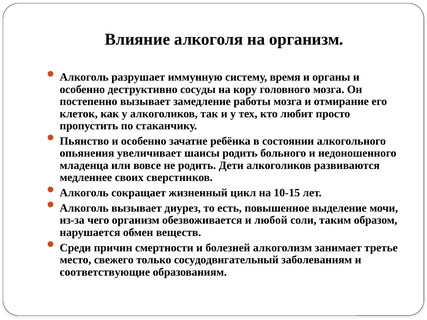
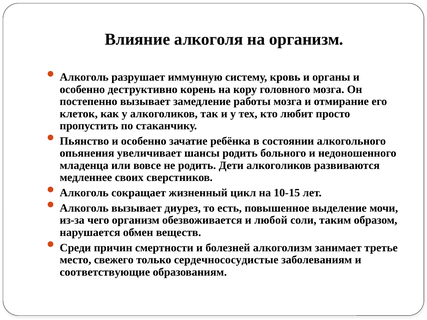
время: время -> кровь
сосуды: сосуды -> корень
сосудодвигательный: сосудодвигательный -> сердечнососудистые
